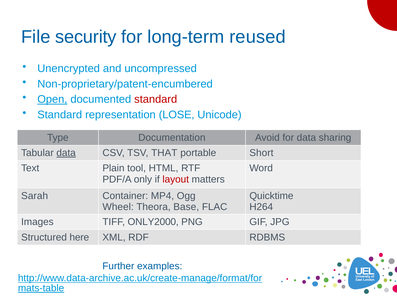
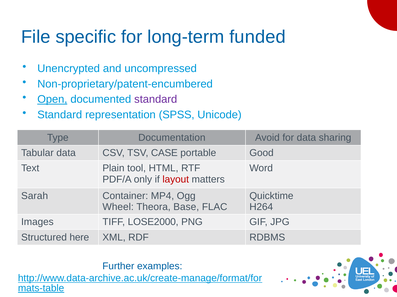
security: security -> specific
reused: reused -> funded
standard at (156, 100) colour: red -> purple
LOSE: LOSE -> SPSS
data at (66, 153) underline: present -> none
THAT: THAT -> CASE
Short: Short -> Good
ONLY2000: ONLY2000 -> LOSE2000
